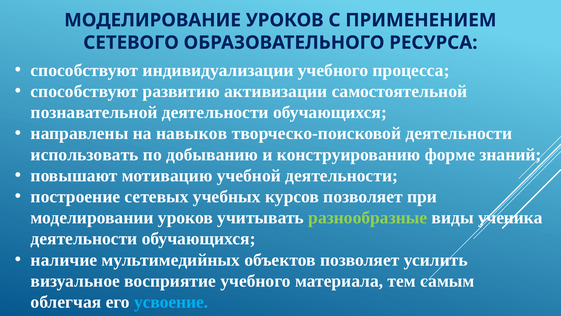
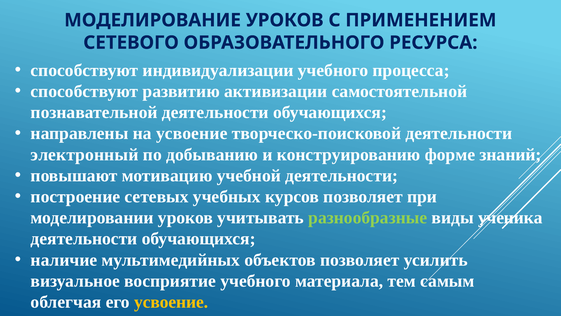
на навыков: навыков -> усвоение
использовать: использовать -> электронный
усвоение at (171, 302) colour: light blue -> yellow
